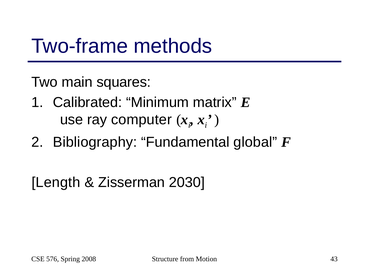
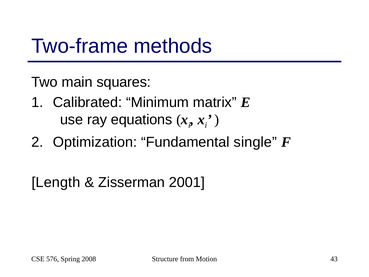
computer: computer -> equations
Bibliography: Bibliography -> Optimization
global: global -> single
2030: 2030 -> 2001
